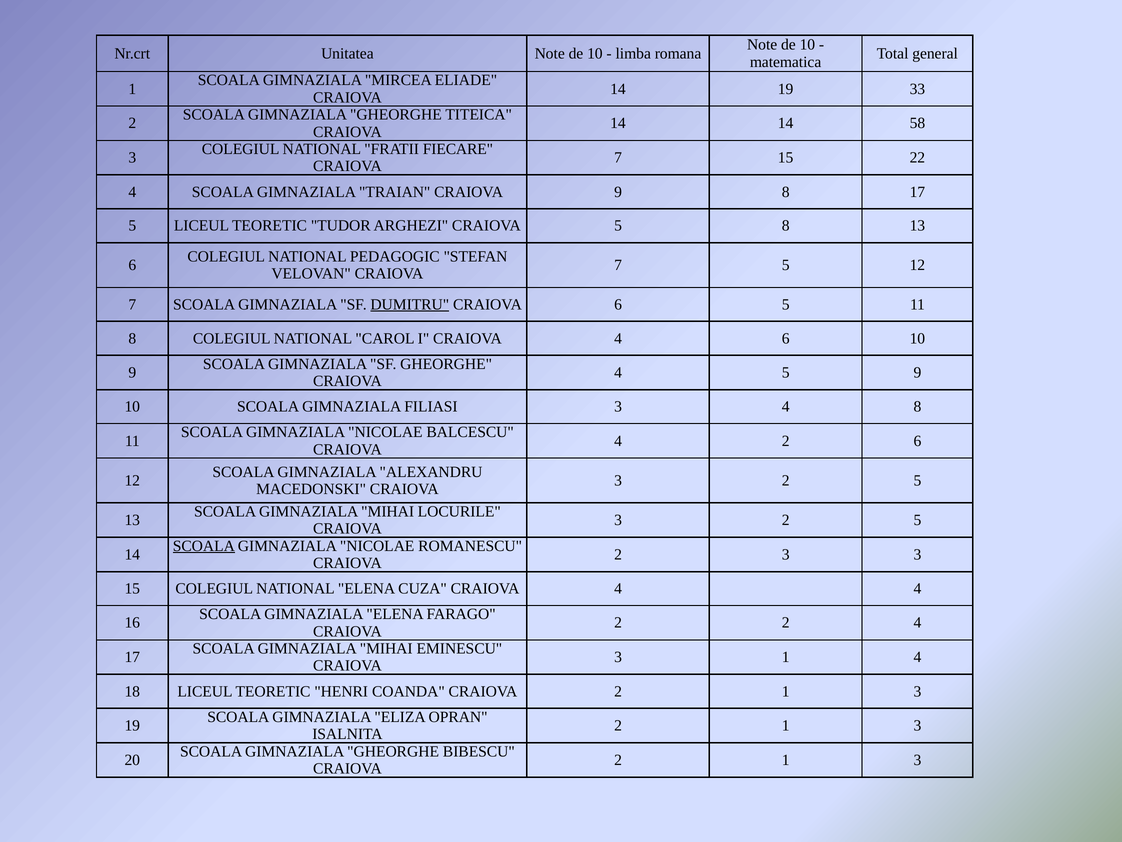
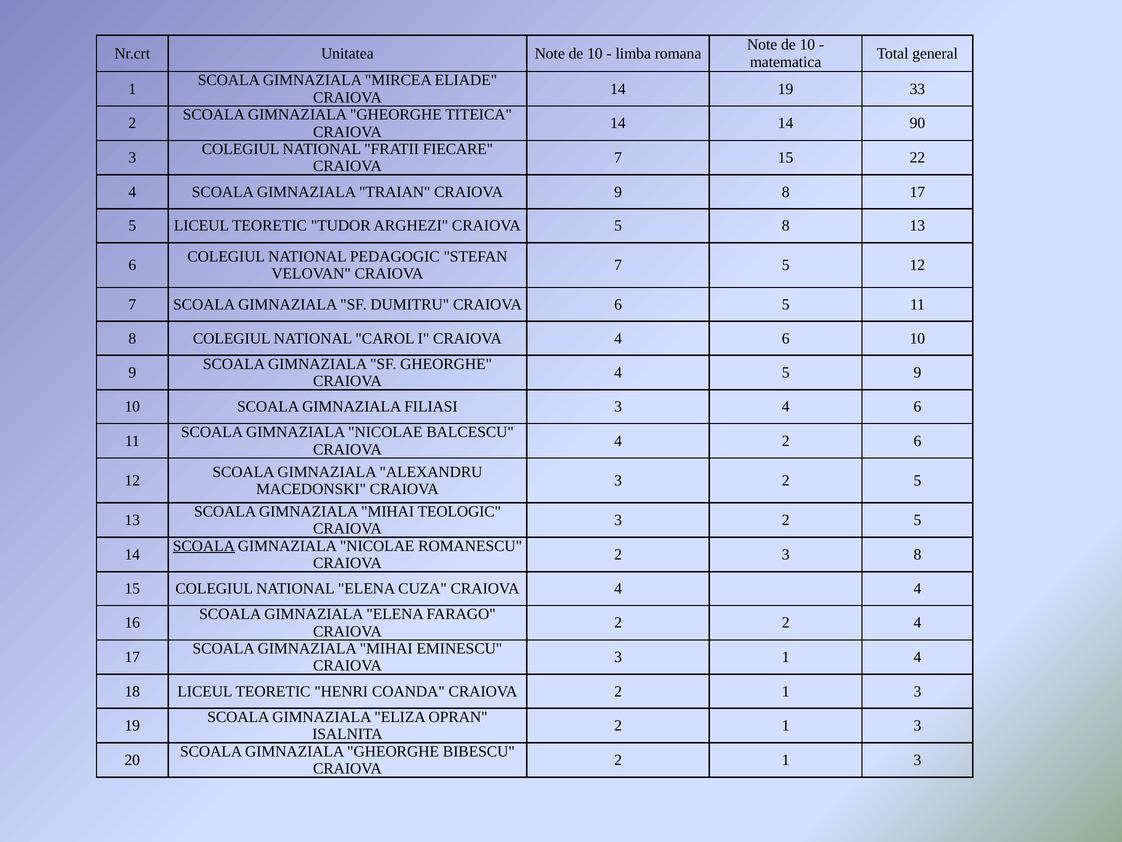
58: 58 -> 90
DUMITRU underline: present -> none
3 4 8: 8 -> 6
LOCURILE: LOCURILE -> TEOLOGIC
3 3: 3 -> 8
